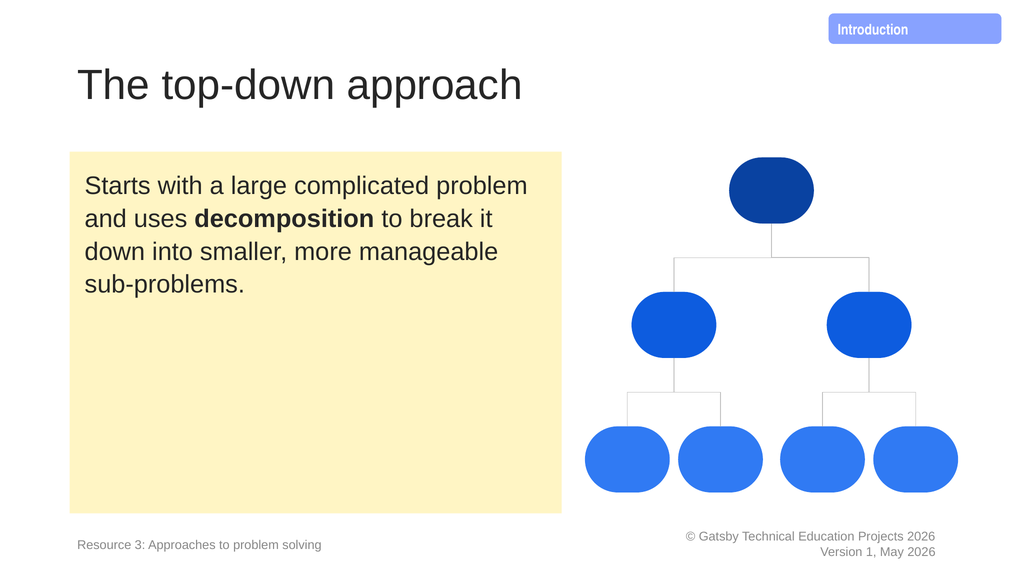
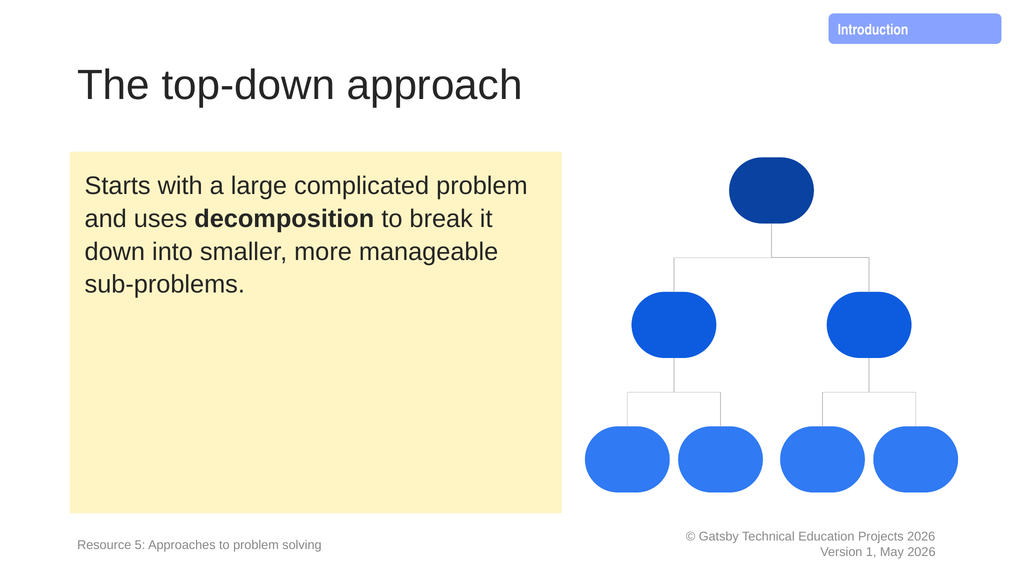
3: 3 -> 5
